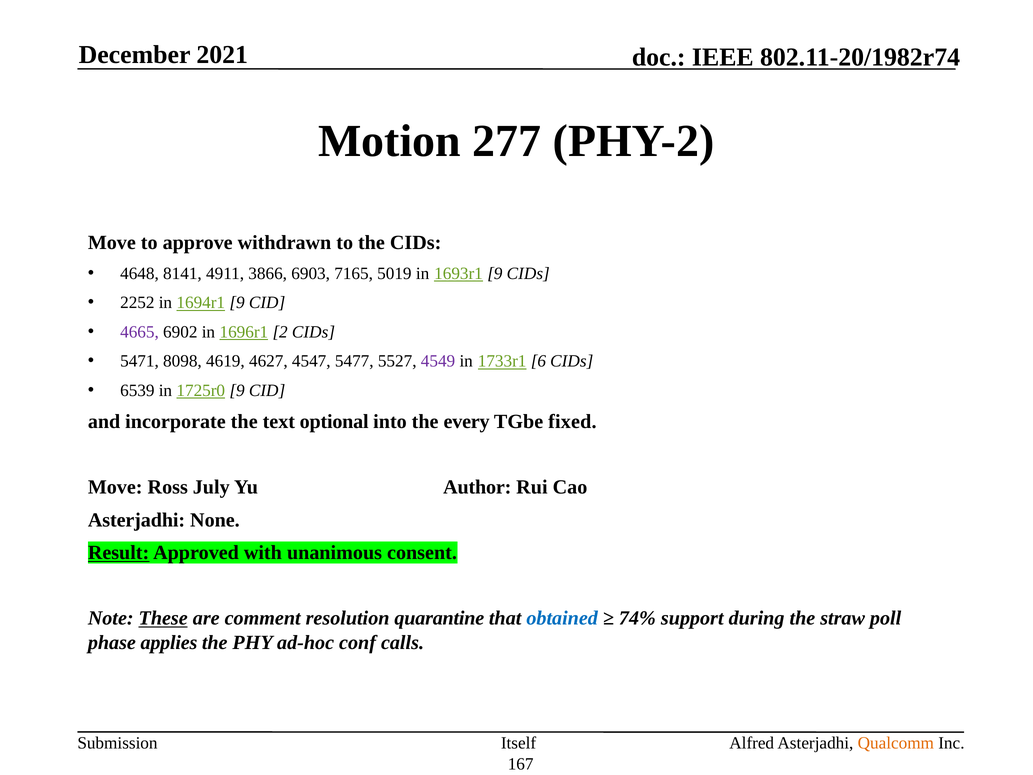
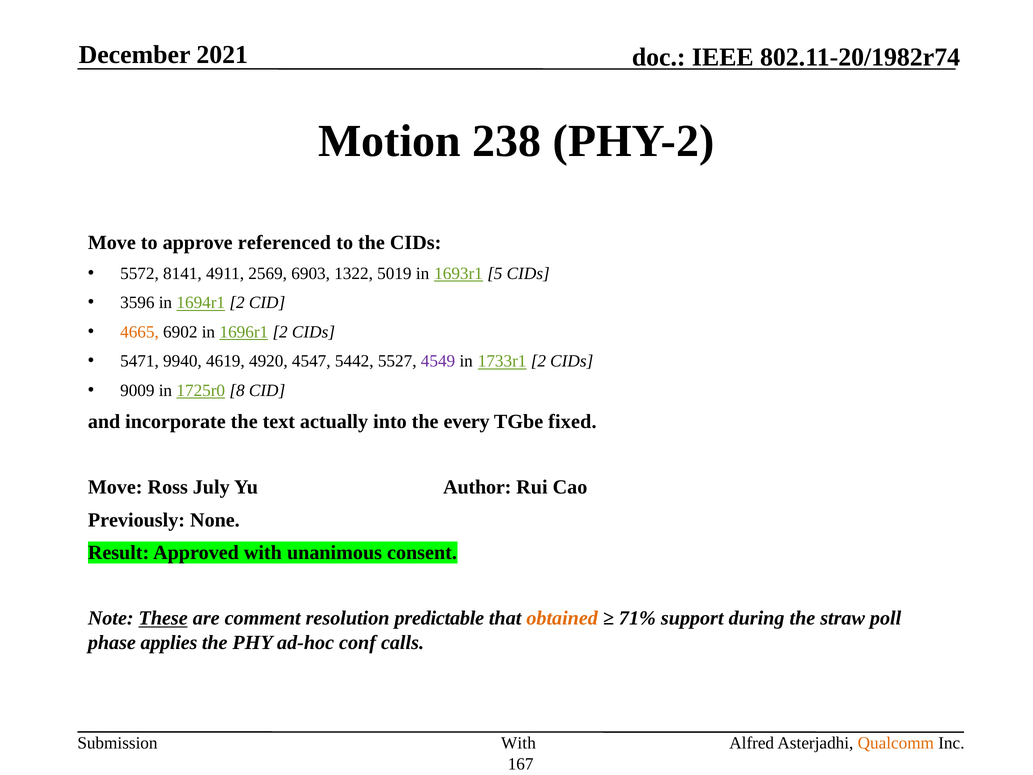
277: 277 -> 238
withdrawn: withdrawn -> referenced
4648: 4648 -> 5572
3866: 3866 -> 2569
7165: 7165 -> 1322
1693r1 9: 9 -> 5
2252: 2252 -> 3596
1694r1 9: 9 -> 2
4665 colour: purple -> orange
8098: 8098 -> 9940
4627: 4627 -> 4920
5477: 5477 -> 5442
1733r1 6: 6 -> 2
6539: 6539 -> 9009
1725r0 9: 9 -> 8
optional: optional -> actually
Asterjadhi at (137, 520): Asterjadhi -> Previously
Result underline: present -> none
quarantine: quarantine -> predictable
obtained colour: blue -> orange
74%: 74% -> 71%
Itself at (519, 743): Itself -> With
